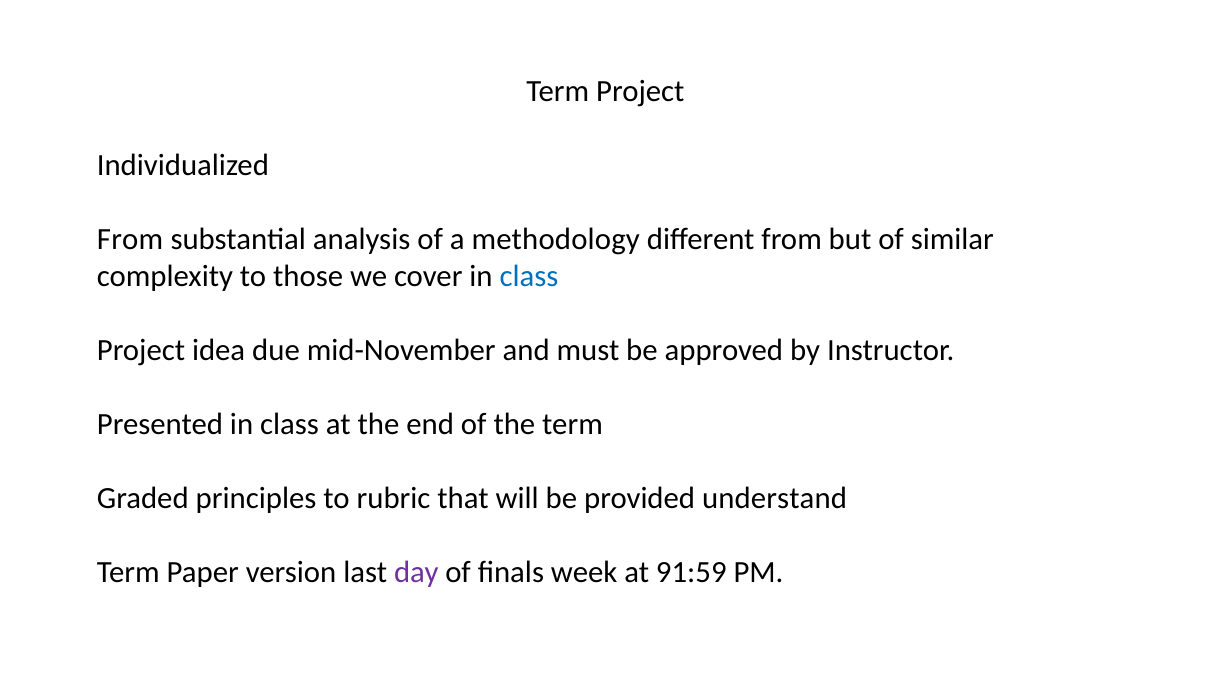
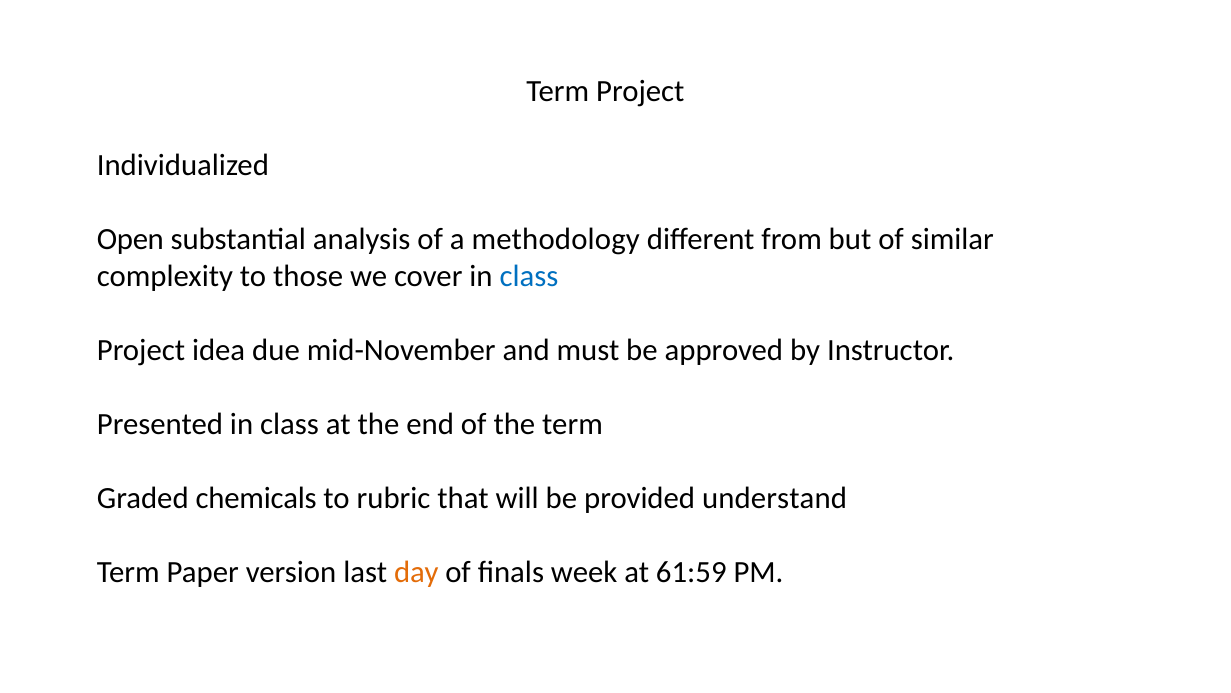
From at (130, 239): From -> Open
principles: principles -> chemicals
day colour: purple -> orange
91:59: 91:59 -> 61:59
